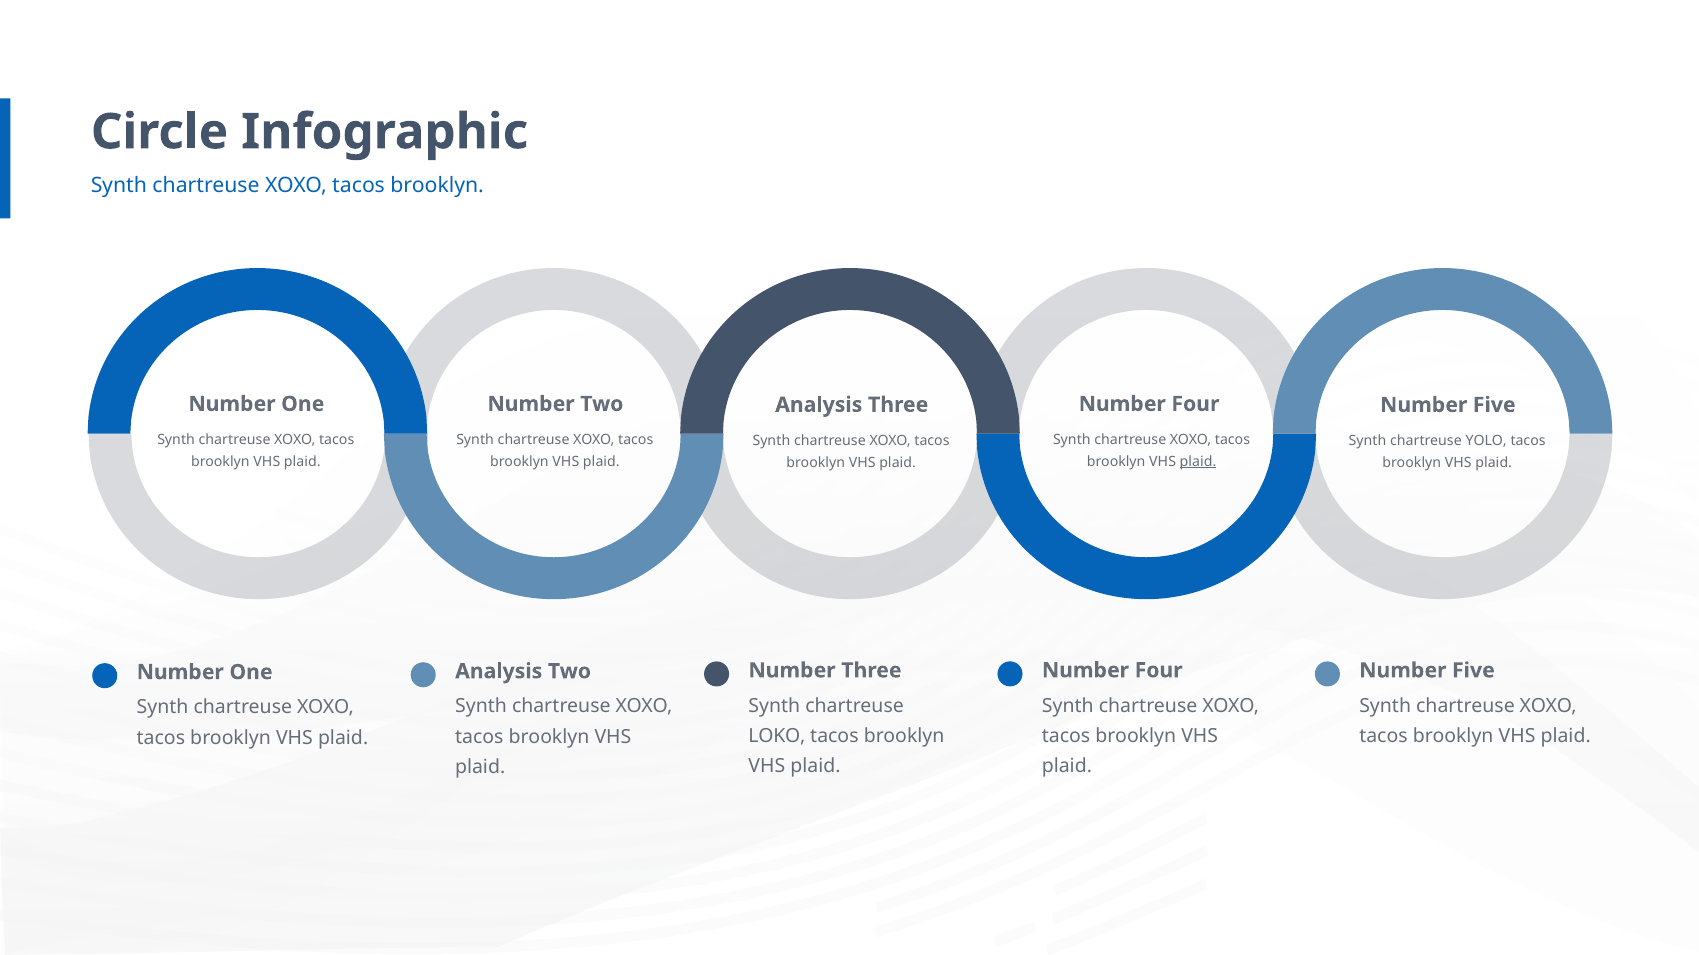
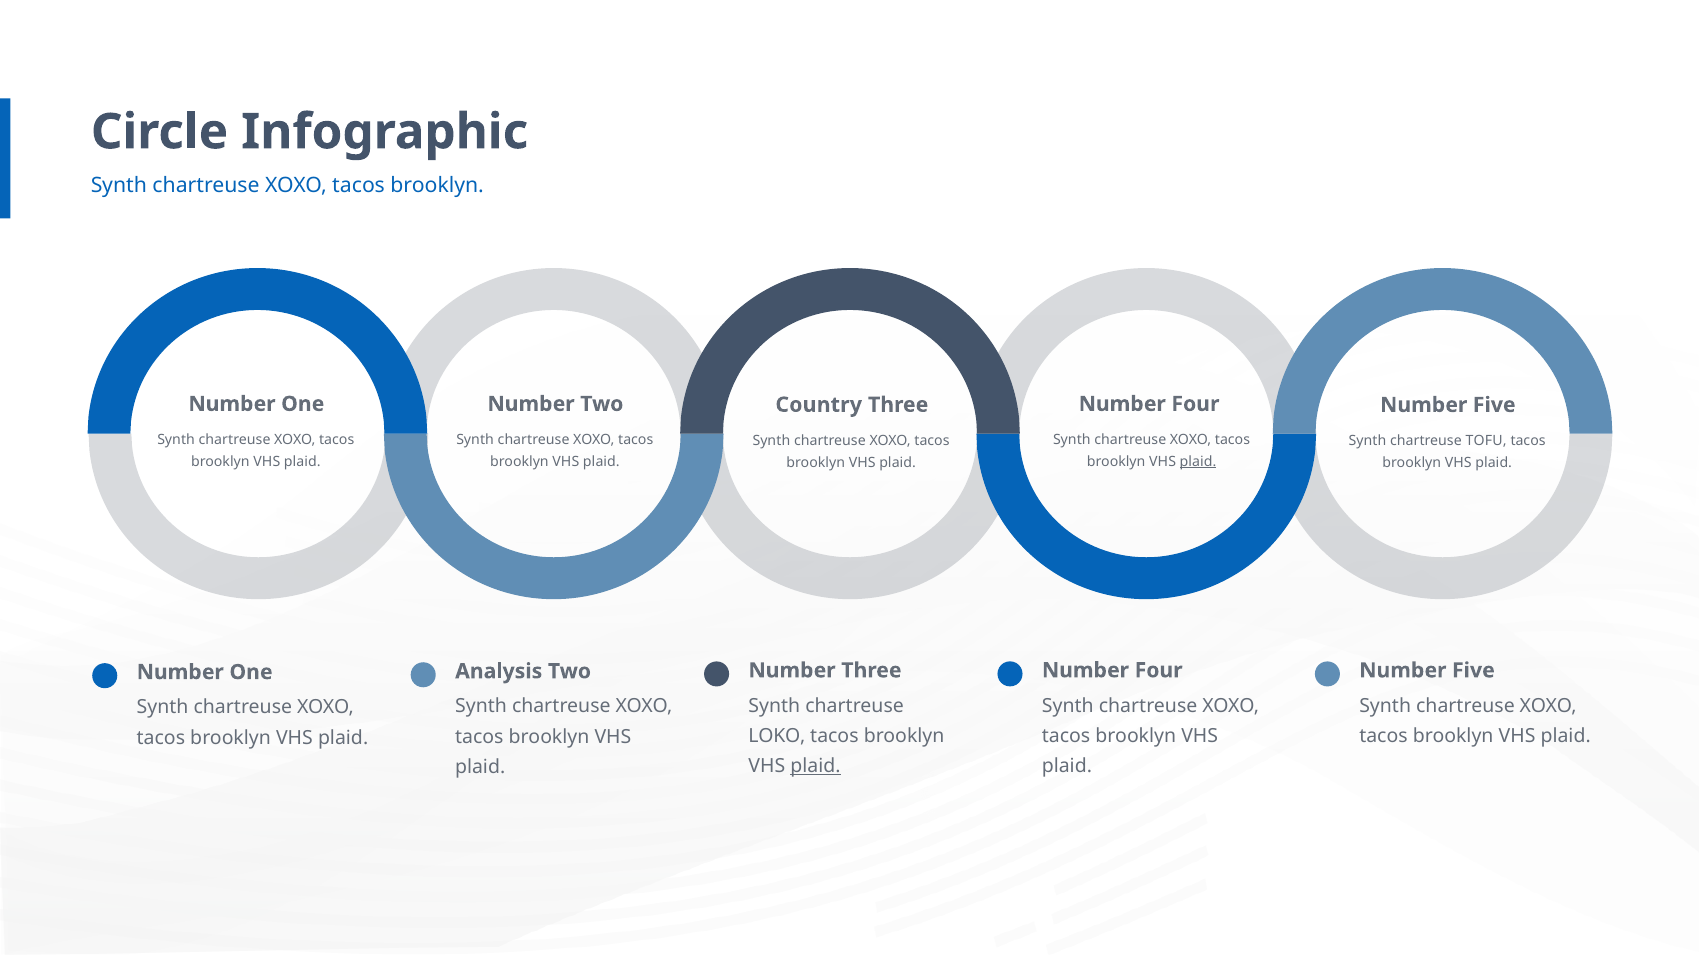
Analysis at (819, 405): Analysis -> Country
YOLO: YOLO -> TOFU
plaid at (815, 767) underline: none -> present
